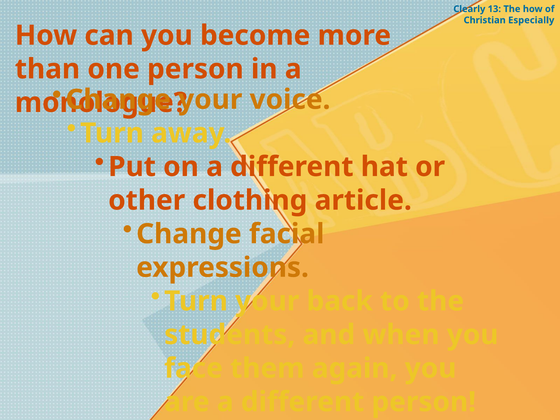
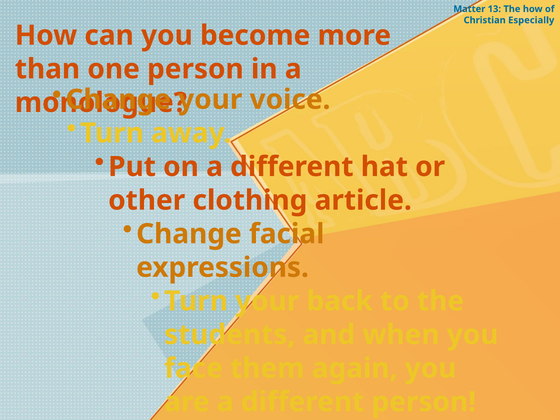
Clearly: Clearly -> Matter
